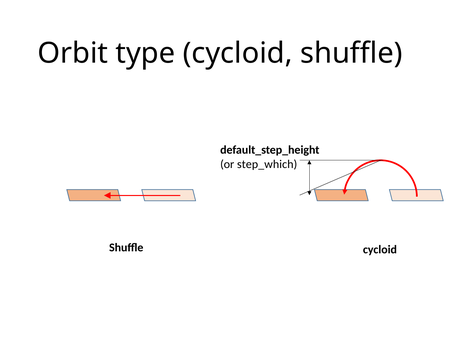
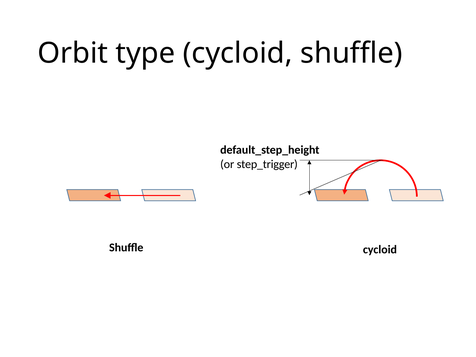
step_which: step_which -> step_trigger
